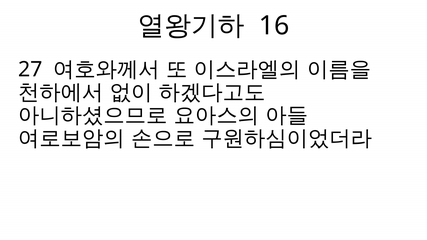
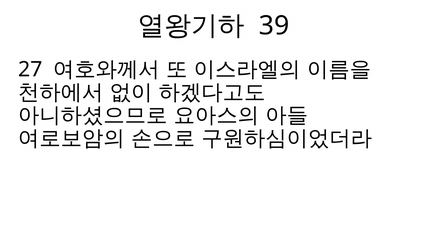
16: 16 -> 39
